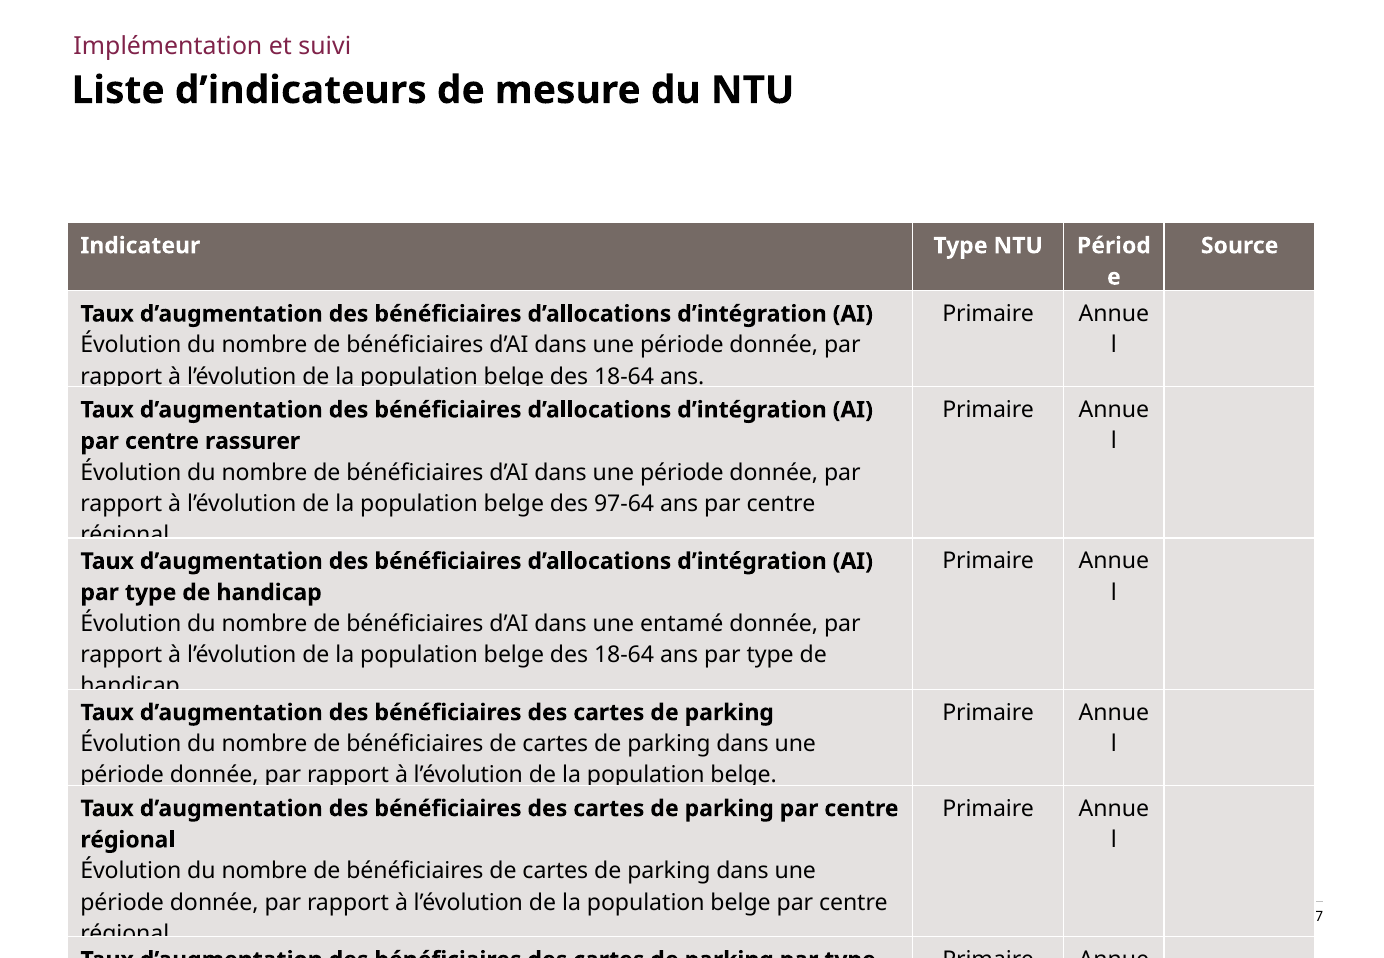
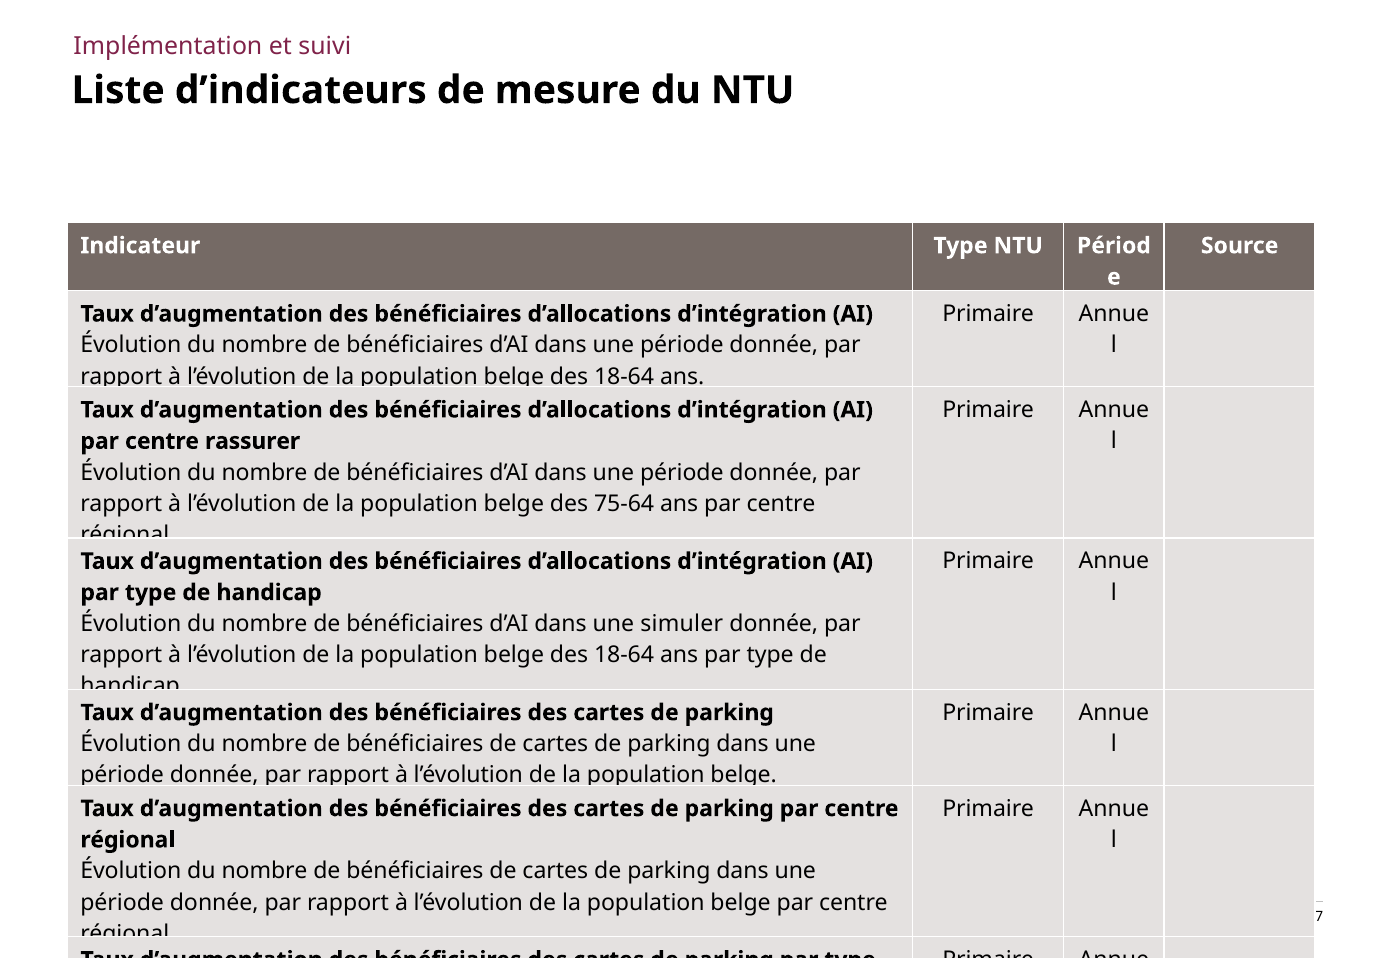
97-64: 97-64 -> 75-64
entamé: entamé -> simuler
